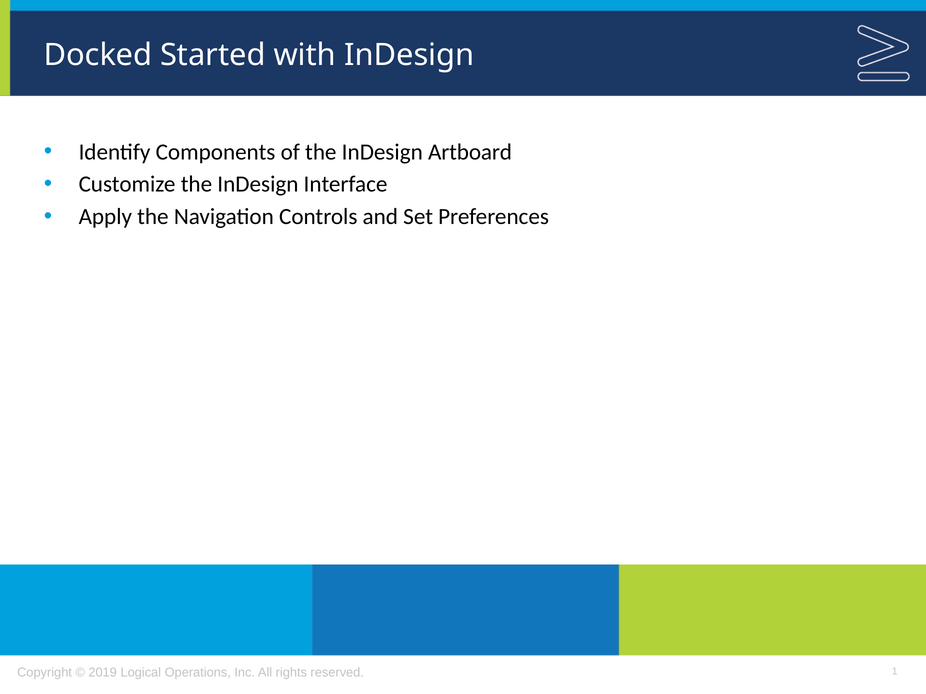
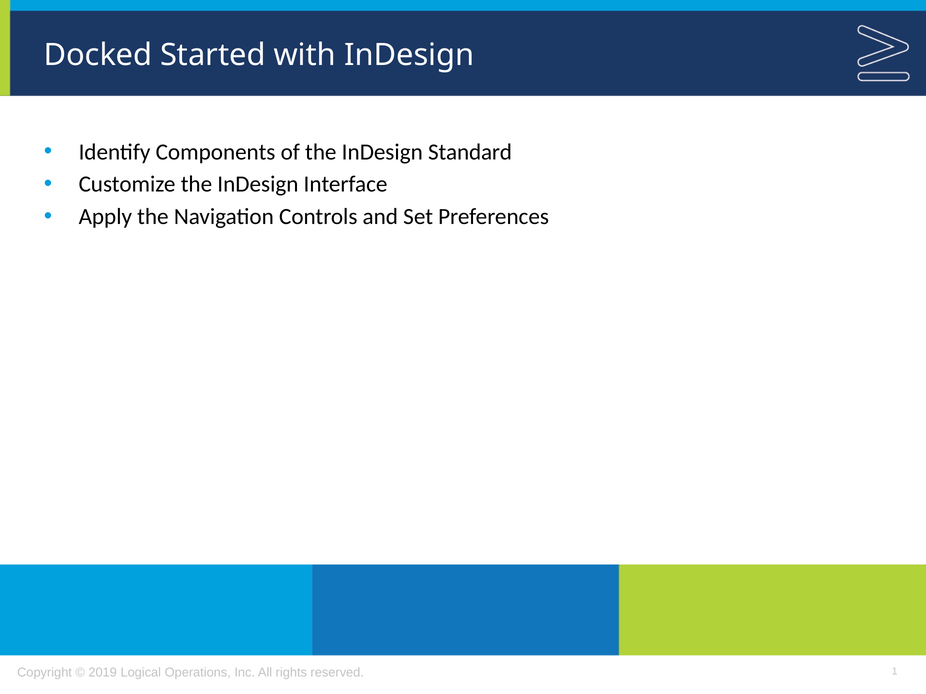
Artboard: Artboard -> Standard
